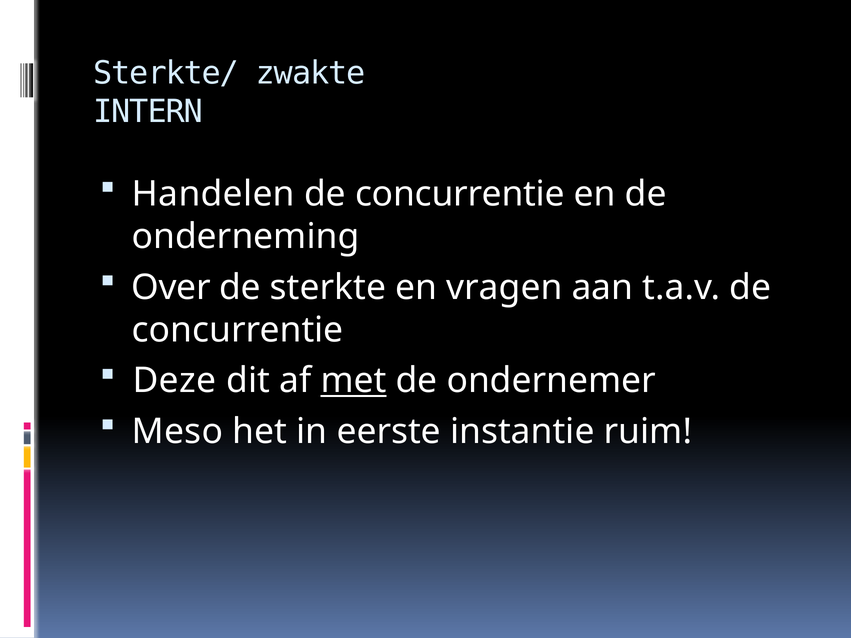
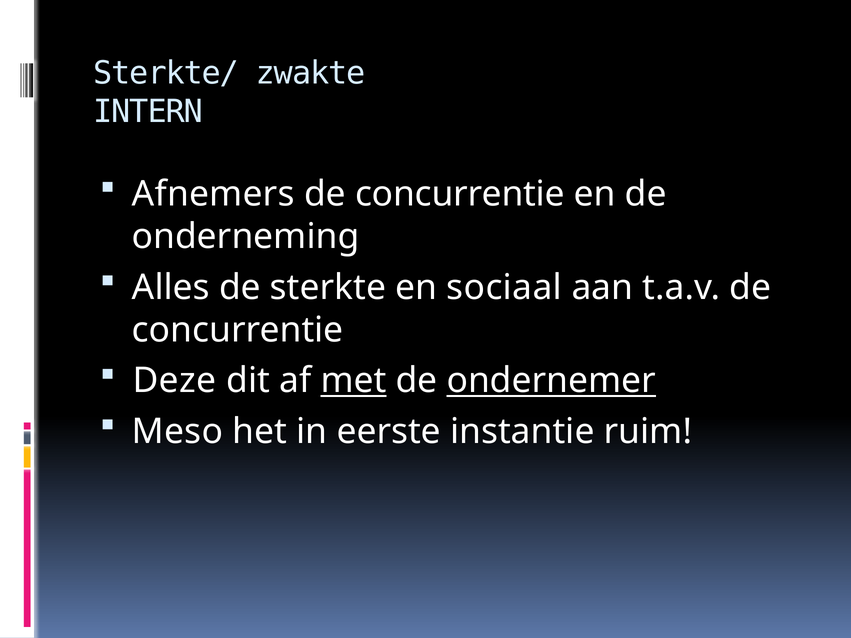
Handelen: Handelen -> Afnemers
Over: Over -> Alles
vragen: vragen -> sociaal
ondernemer underline: none -> present
